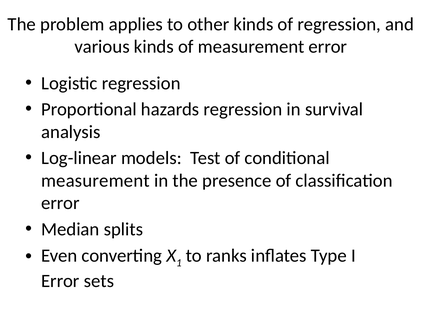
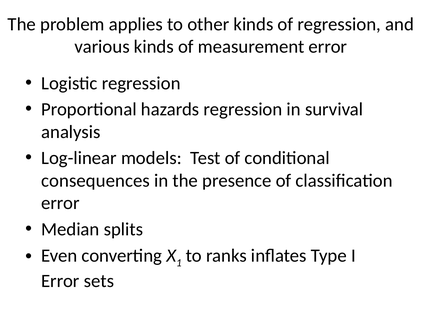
measurement at (95, 181): measurement -> consequences
